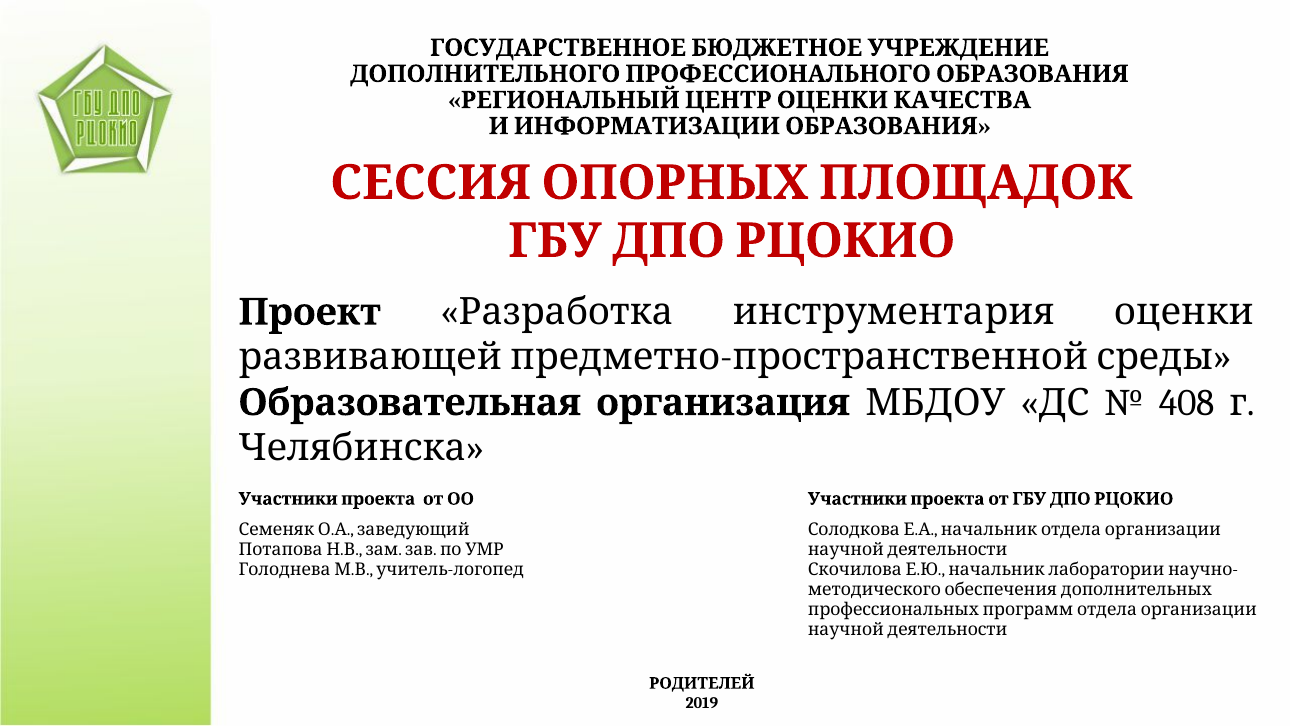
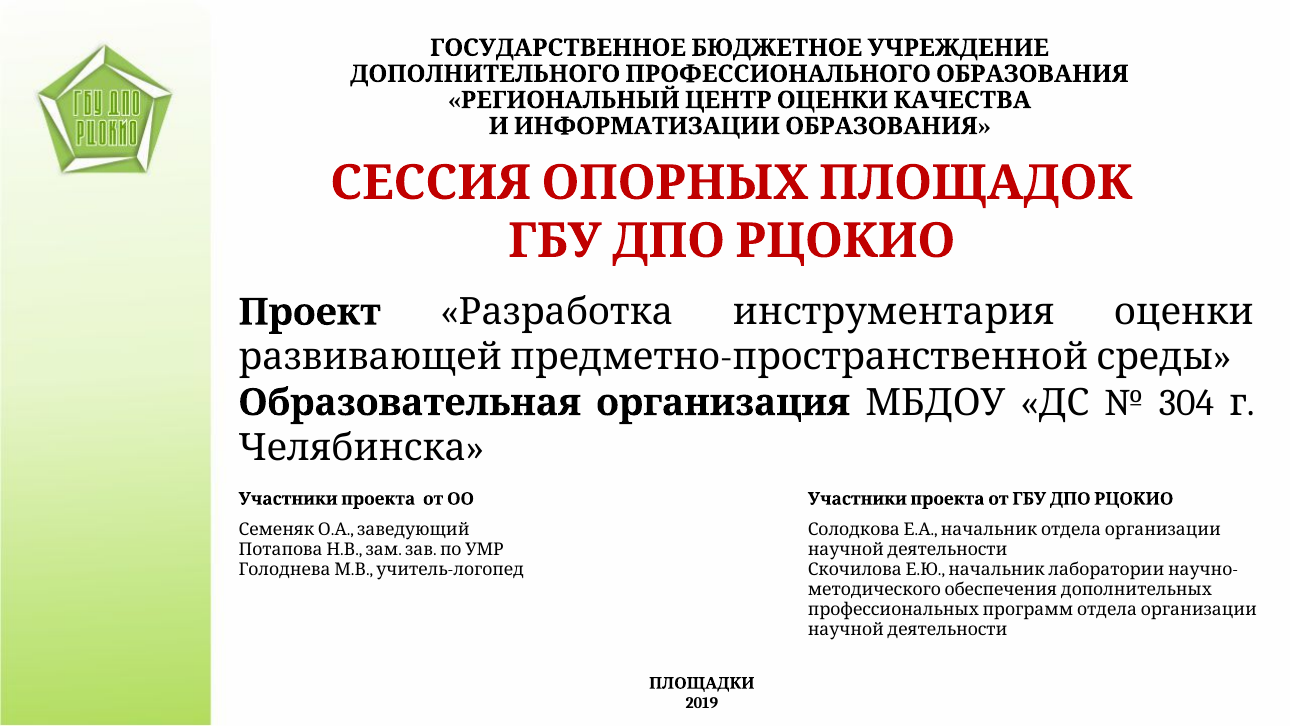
408: 408 -> 304
РОДИТЕЛЕЙ: РОДИТЕЛЕЙ -> ПЛОЩАДКИ
